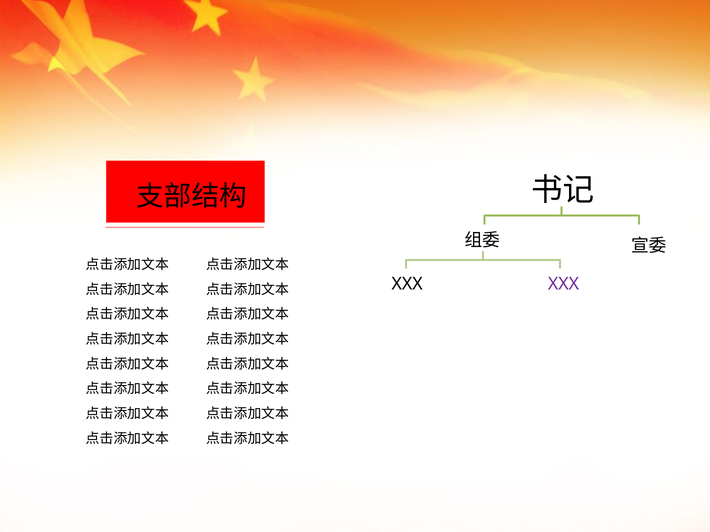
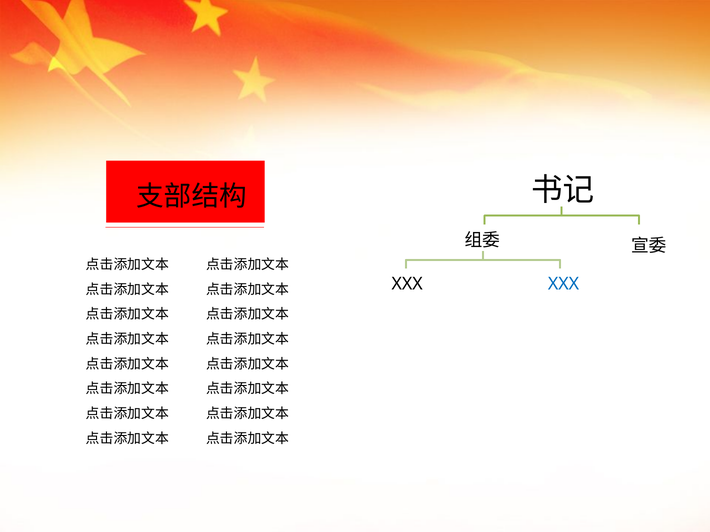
XXX at (563, 284) colour: purple -> blue
